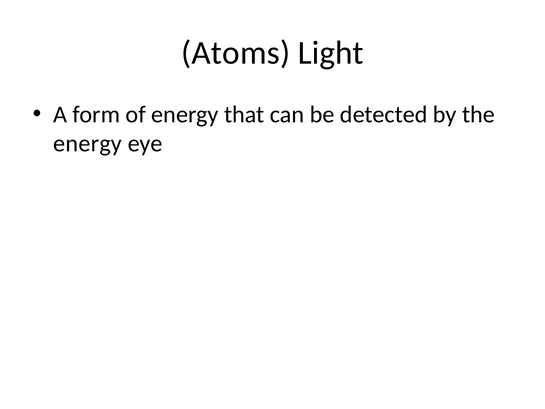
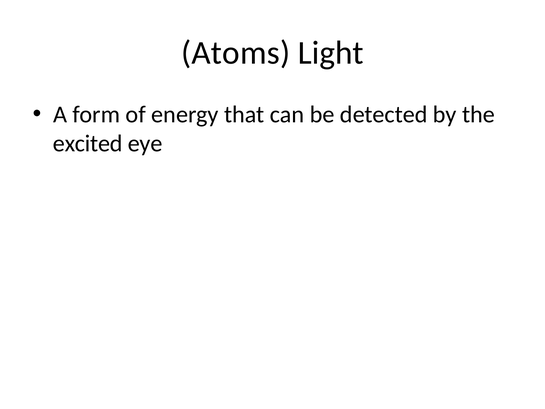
energy at (88, 143): energy -> excited
